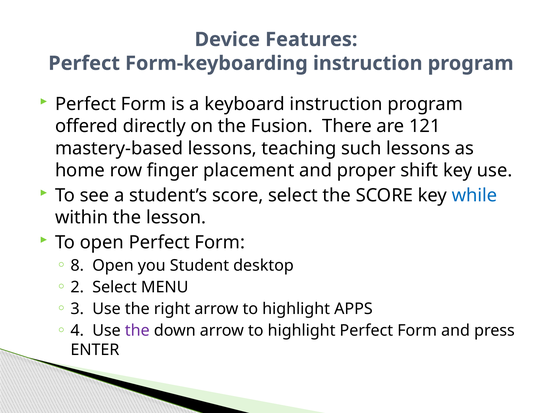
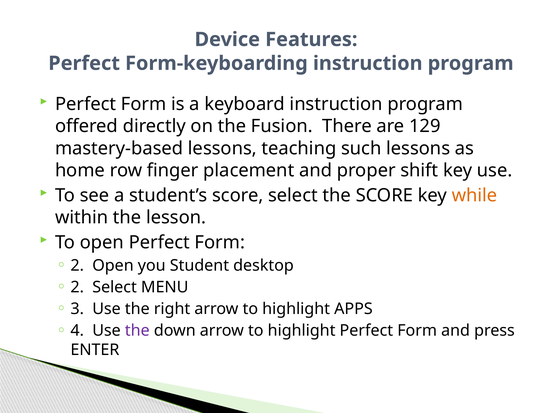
121: 121 -> 129
while colour: blue -> orange
8 at (77, 266): 8 -> 2
